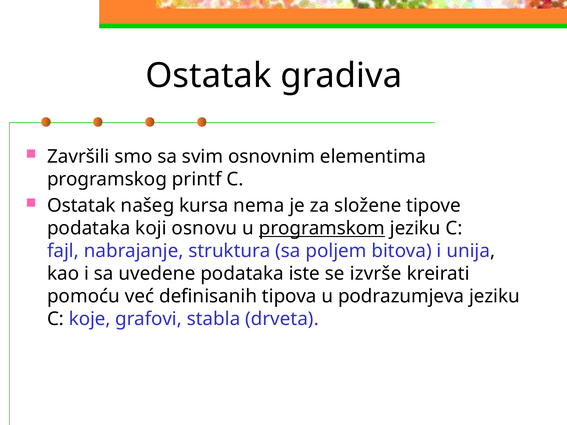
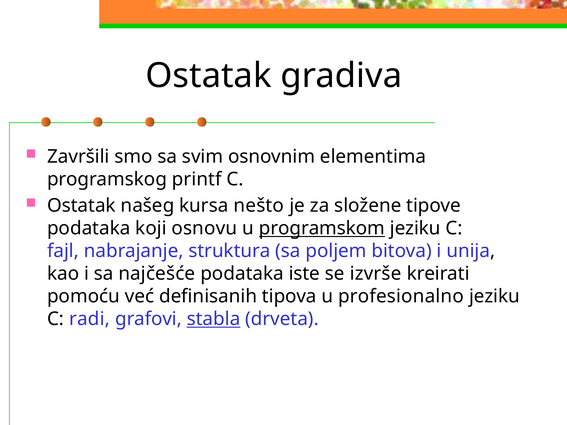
nema: nema -> nešto
uvedene: uvedene -> najčešće
podrazumjeva: podrazumjeva -> profesionalno
koje: koje -> radi
stabla underline: none -> present
